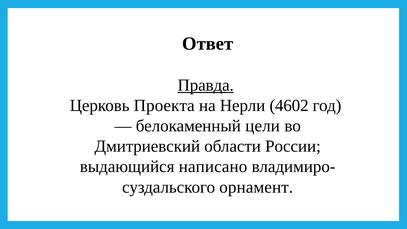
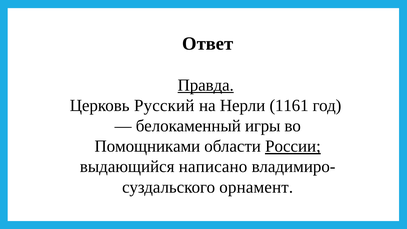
Проекта: Проекта -> Русский
4602: 4602 -> 1161
цели: цели -> игры
Дмитриевский: Дмитриевский -> Помощниками
России underline: none -> present
